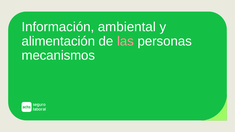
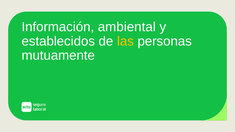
alimentación: alimentación -> establecidos
las colour: pink -> yellow
mecanismos: mecanismos -> mutuamente
